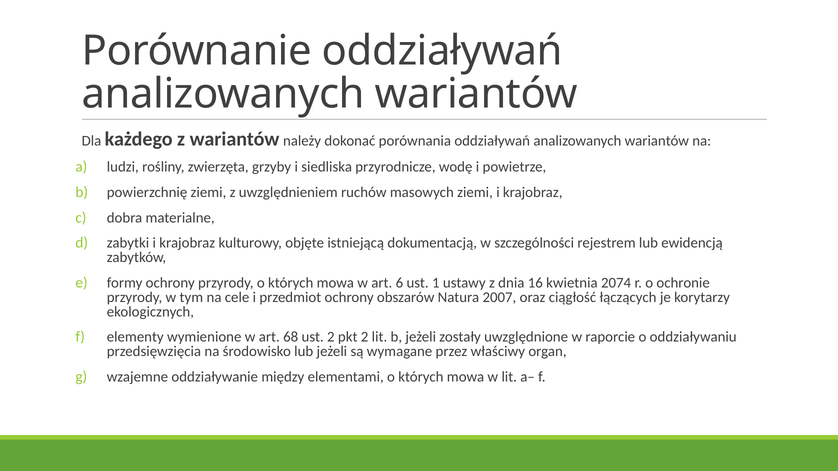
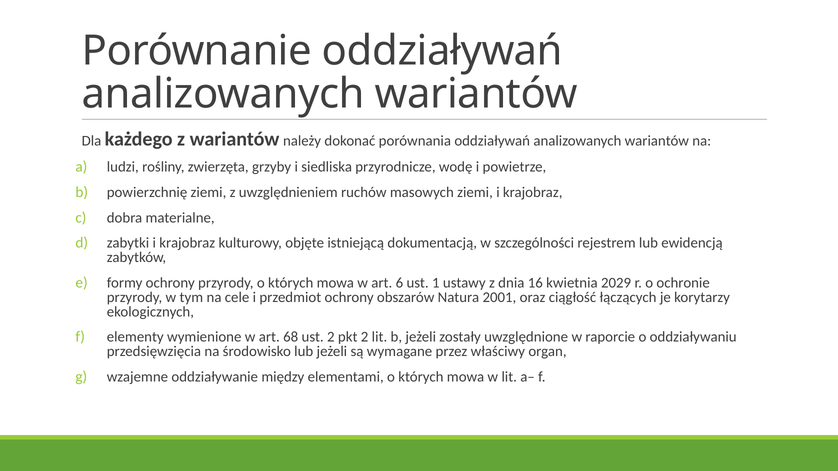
2074: 2074 -> 2029
2007: 2007 -> 2001
